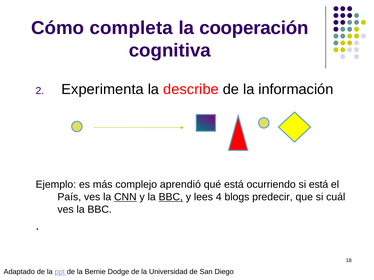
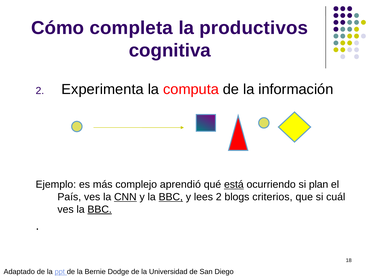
cooperación: cooperación -> productivos
describe: describe -> computa
está at (234, 185) underline: none -> present
si está: está -> plan
lees 4: 4 -> 2
predecir: predecir -> criterios
BBC at (100, 210) underline: none -> present
